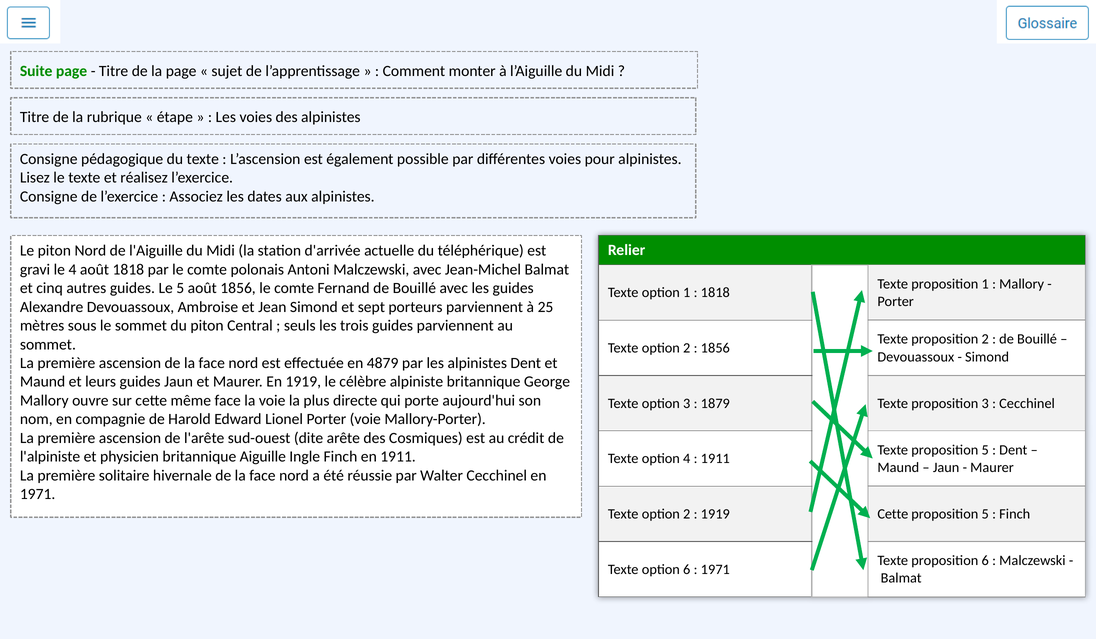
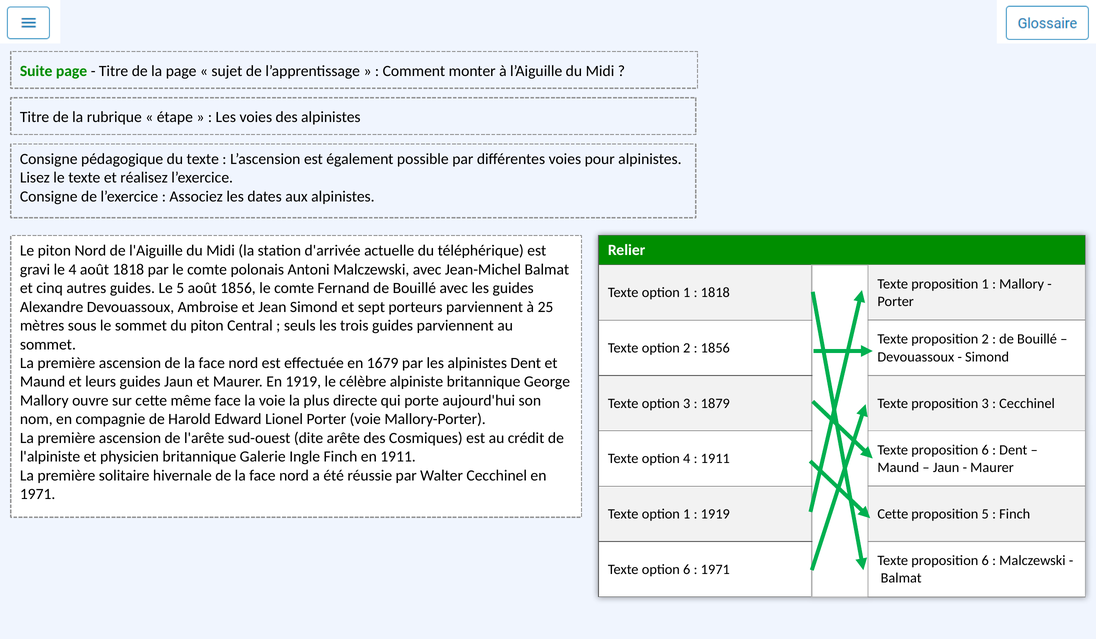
4879: 4879 -> 1679
5 at (985, 450): 5 -> 6
Aiguille: Aiguille -> Galerie
2 at (687, 514): 2 -> 1
